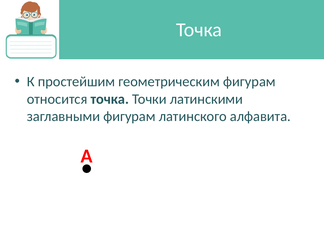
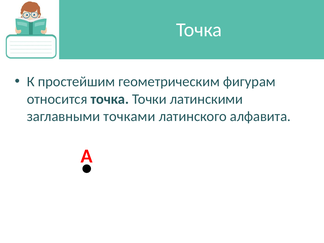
заглавными фигурам: фигурам -> точками
